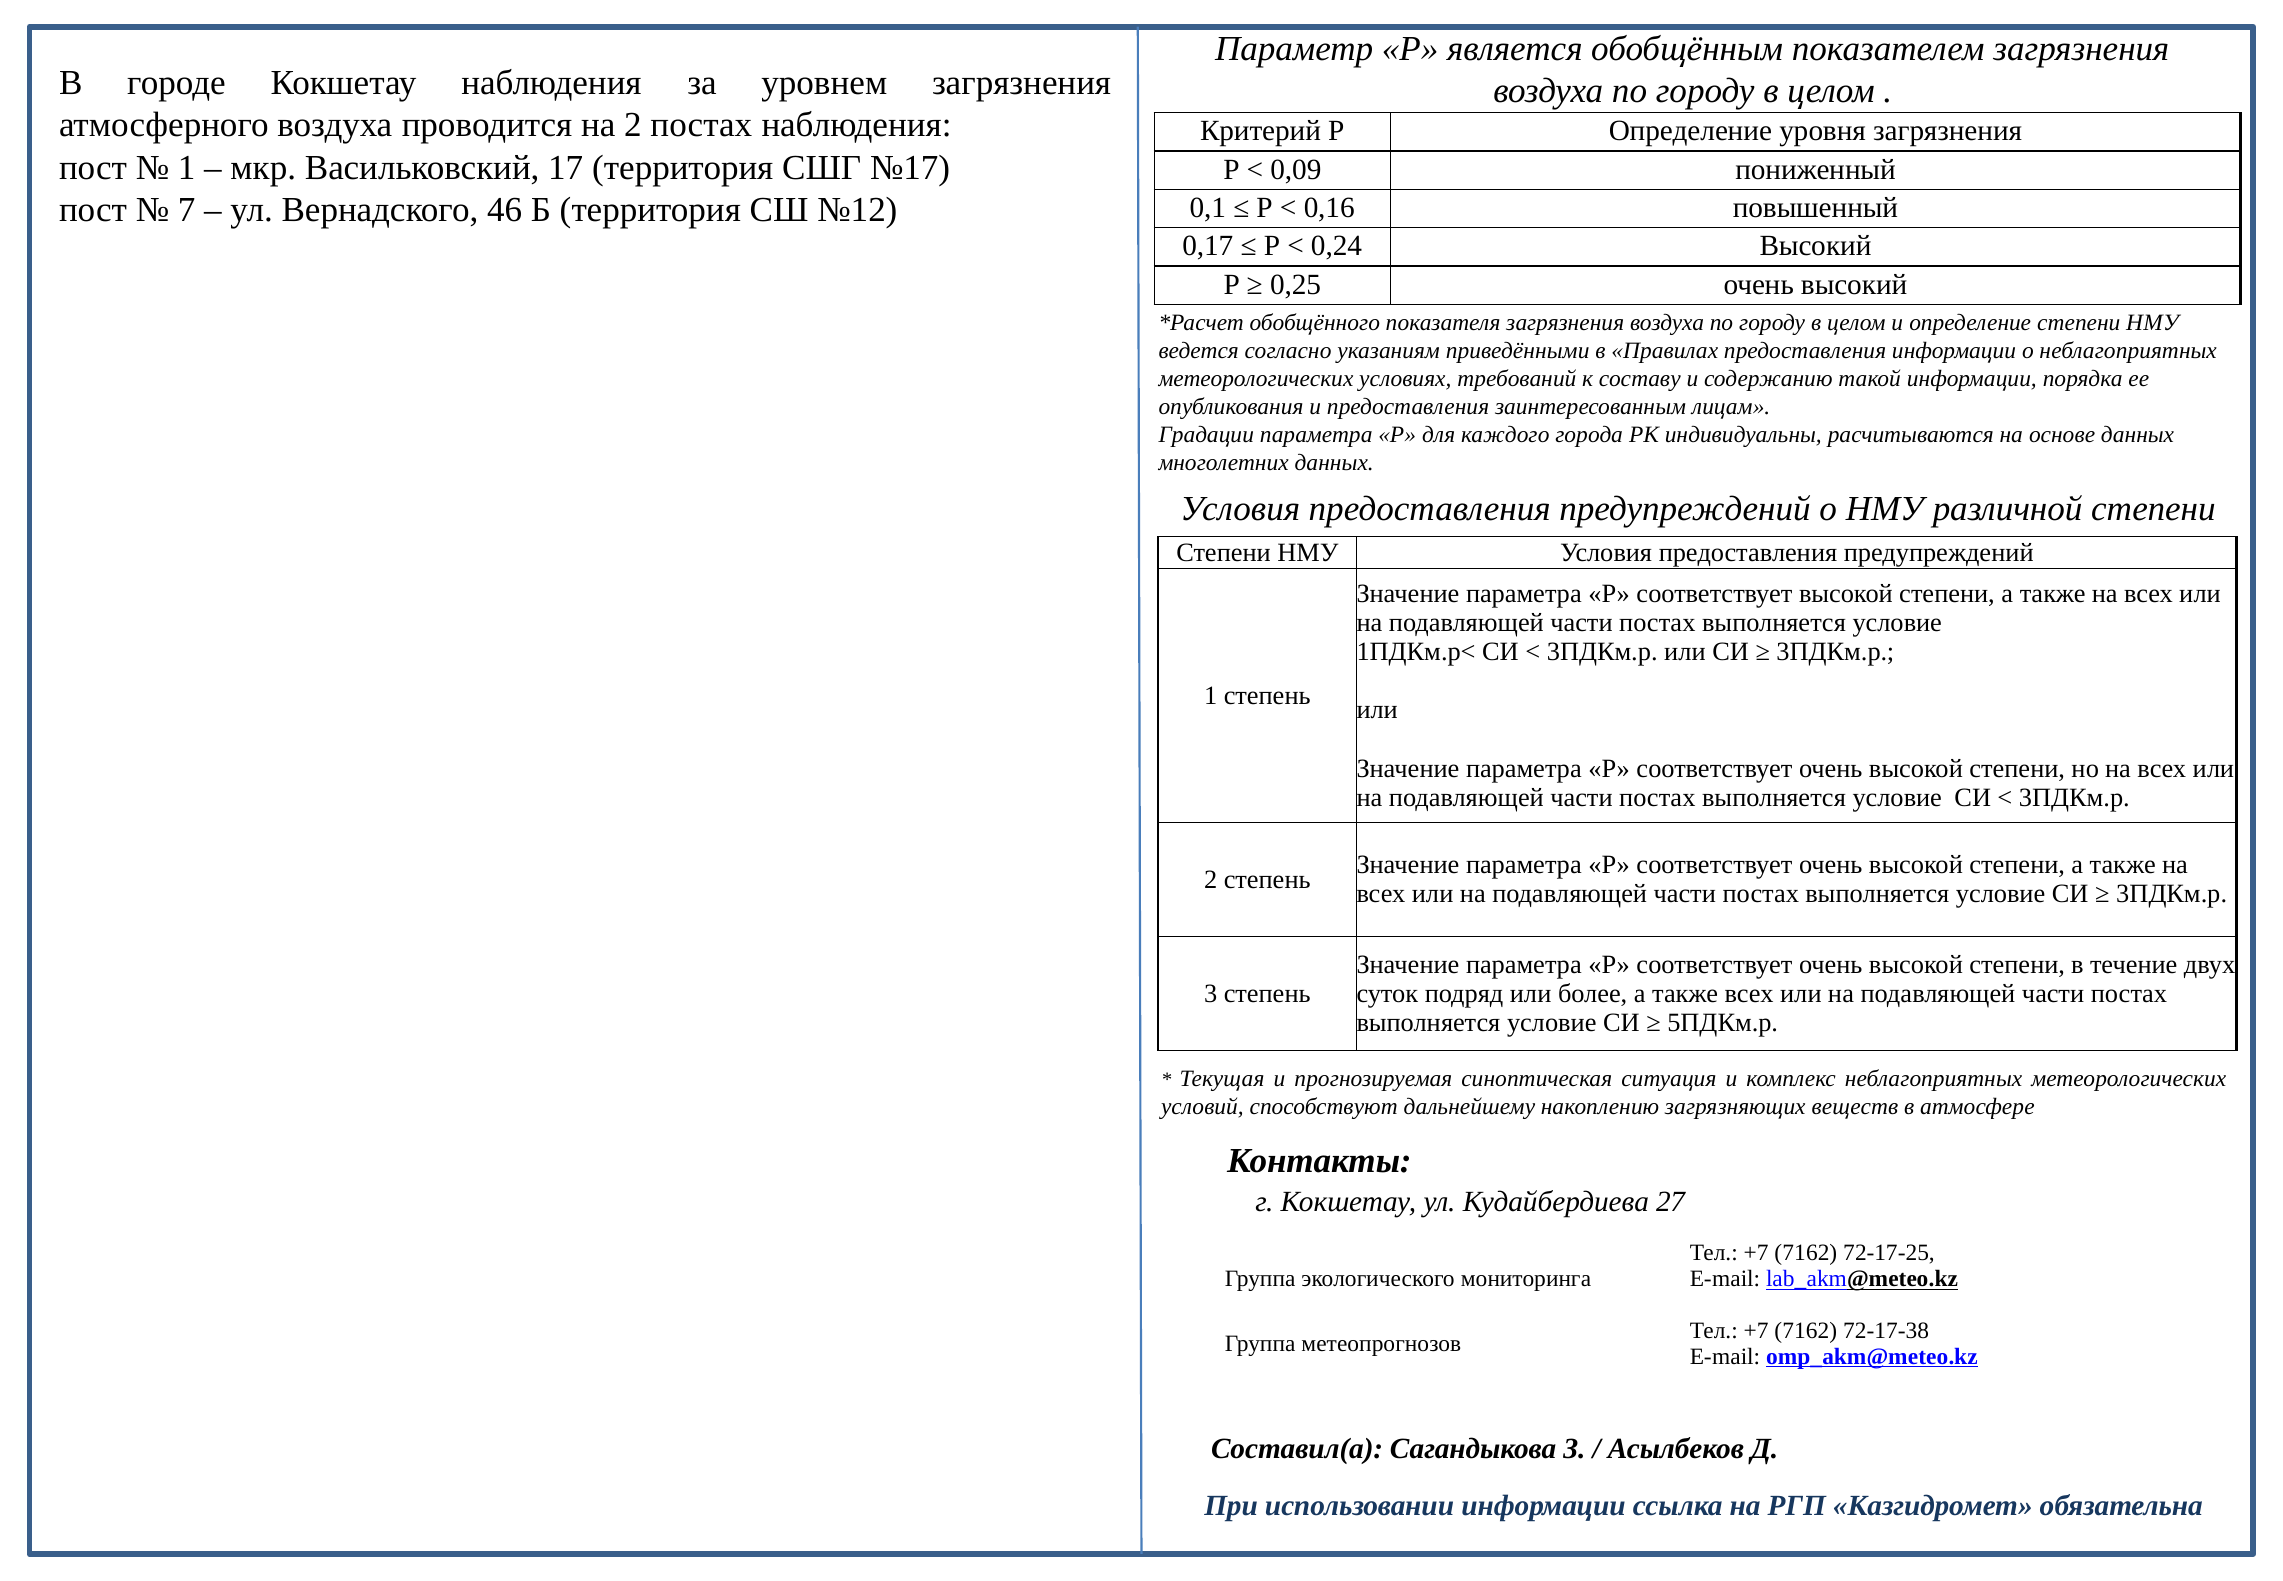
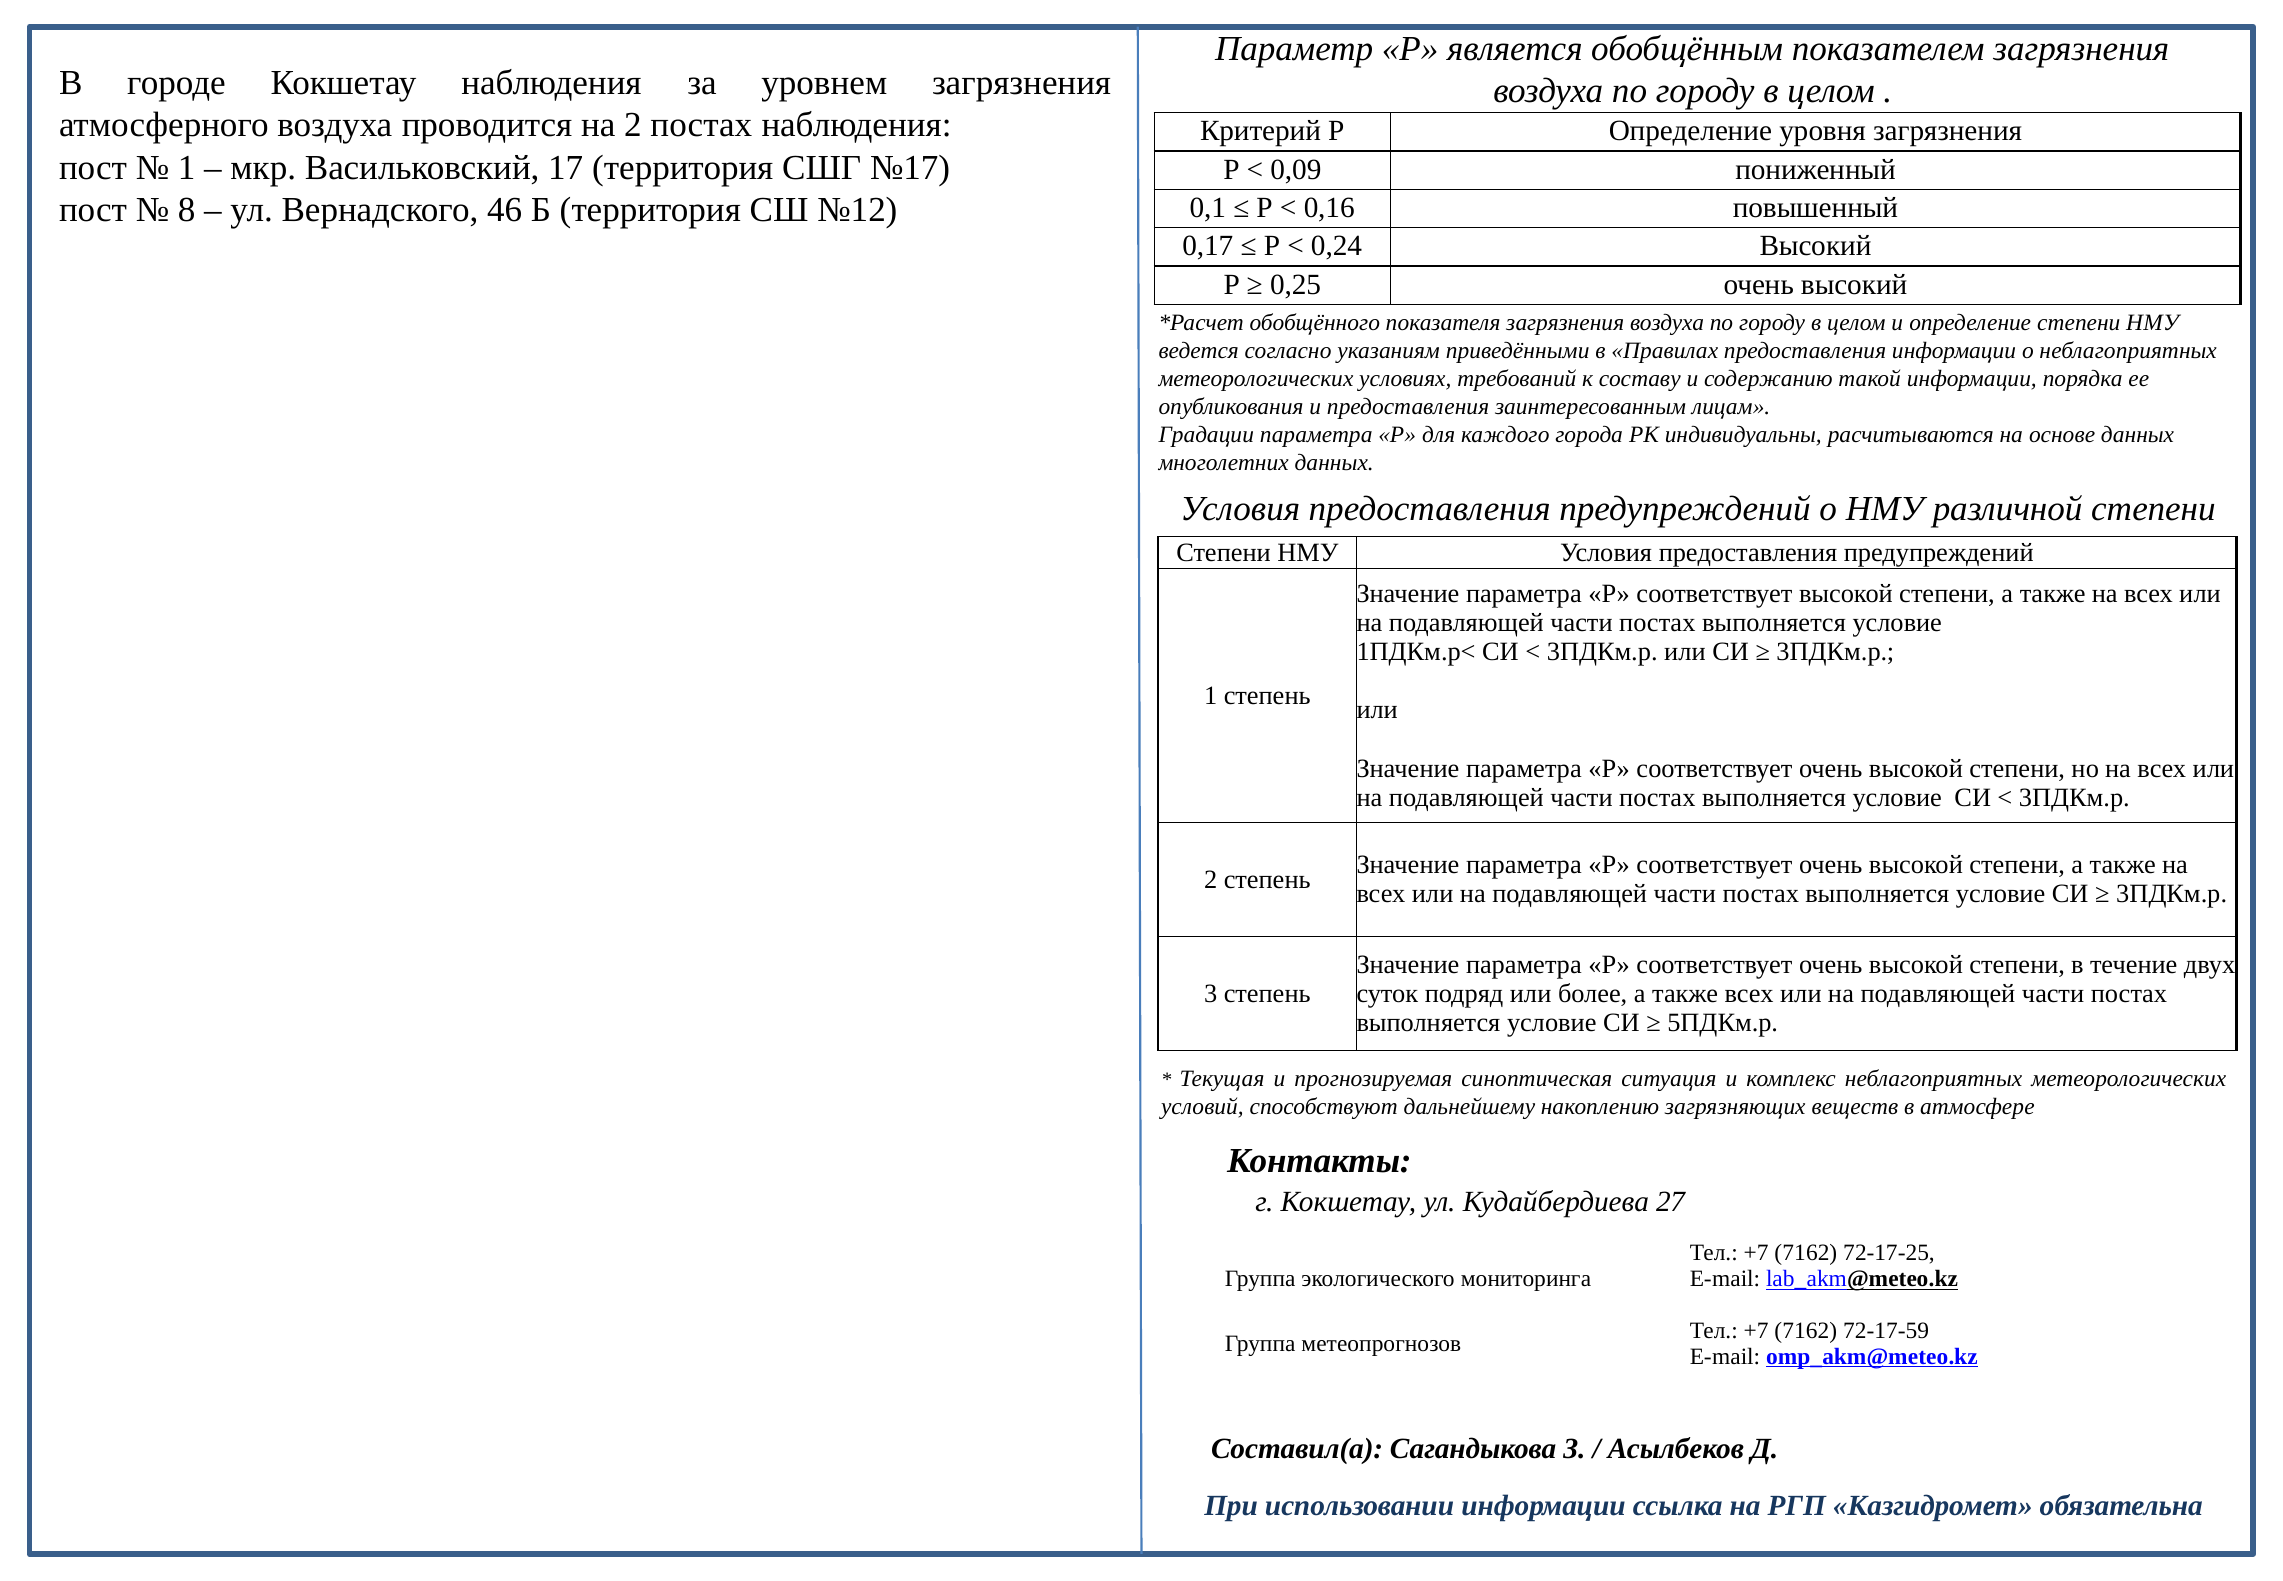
7: 7 -> 8
72-17-38: 72-17-38 -> 72-17-59
